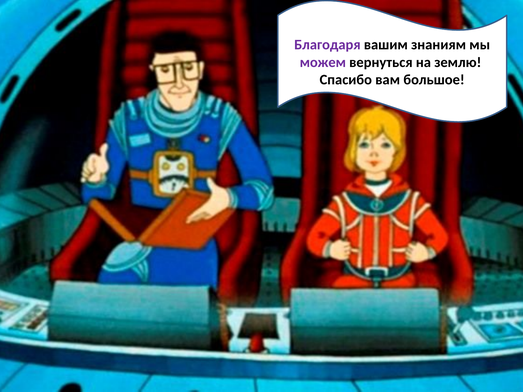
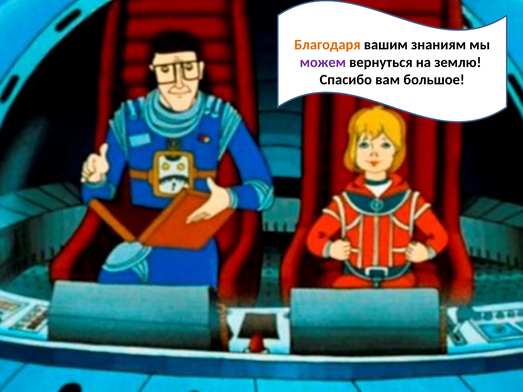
Благодаря colour: purple -> orange
